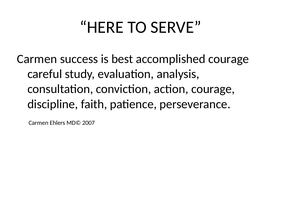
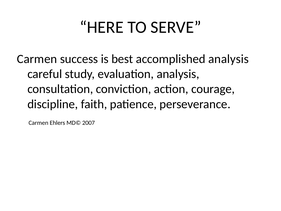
accomplished courage: courage -> analysis
